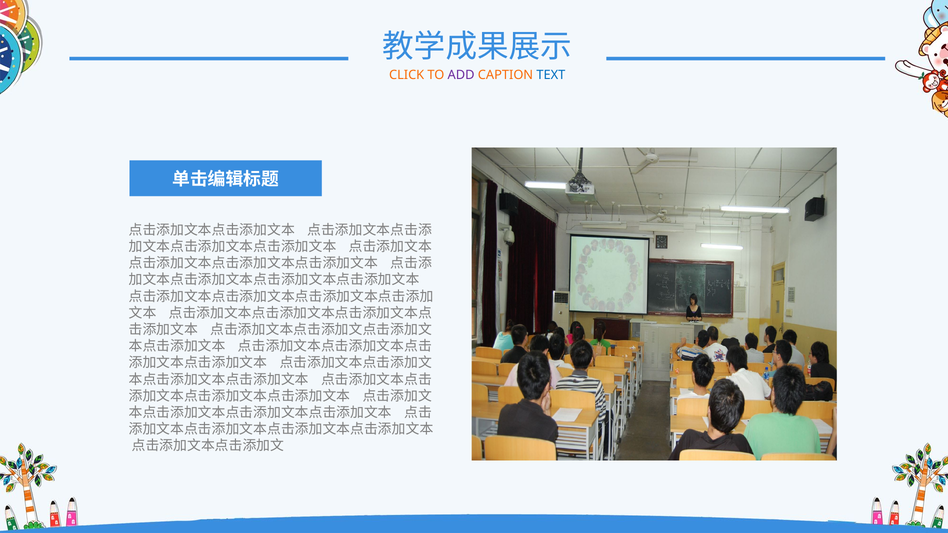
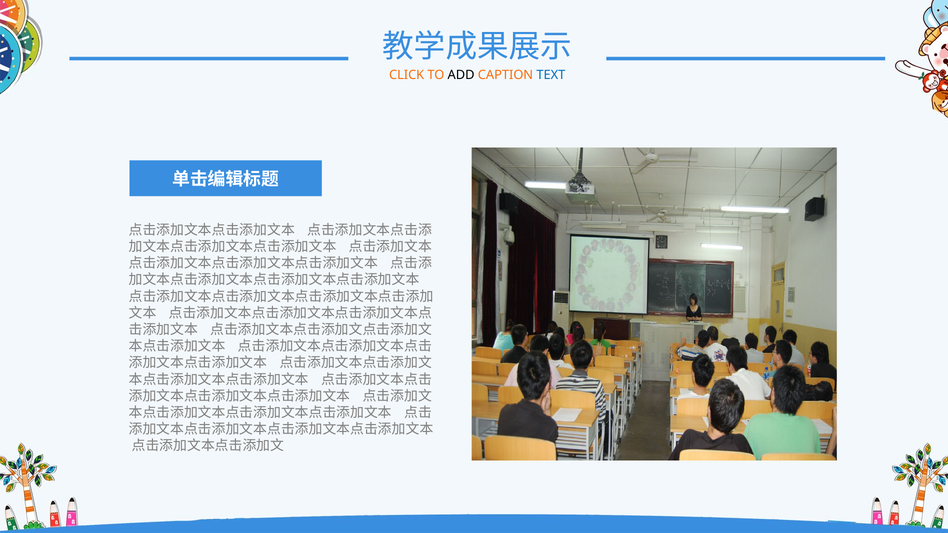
ADD colour: purple -> black
